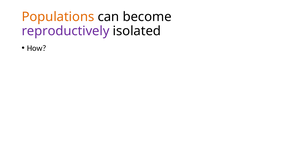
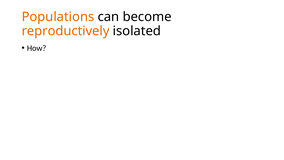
reproductively colour: purple -> orange
